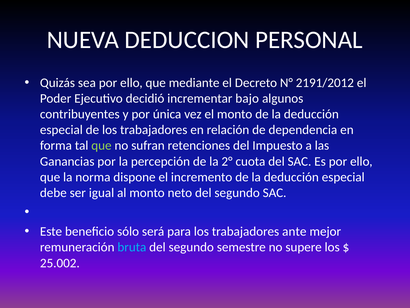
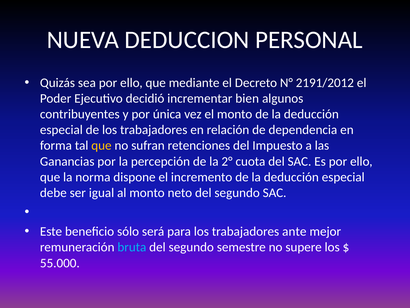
bajo: bajo -> bien
que at (101, 145) colour: light green -> yellow
25.002: 25.002 -> 55.000
